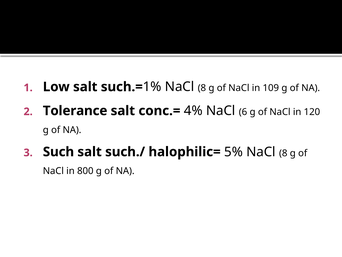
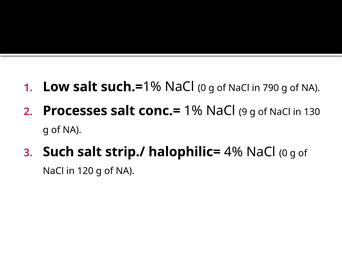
8 at (202, 88): 8 -> 0
109: 109 -> 790
Tolerance: Tolerance -> Processes
conc.= 4%: 4% -> 1%
6: 6 -> 9
120: 120 -> 130
such./: such./ -> strip./
5%: 5% -> 4%
8 at (283, 153): 8 -> 0
800: 800 -> 120
